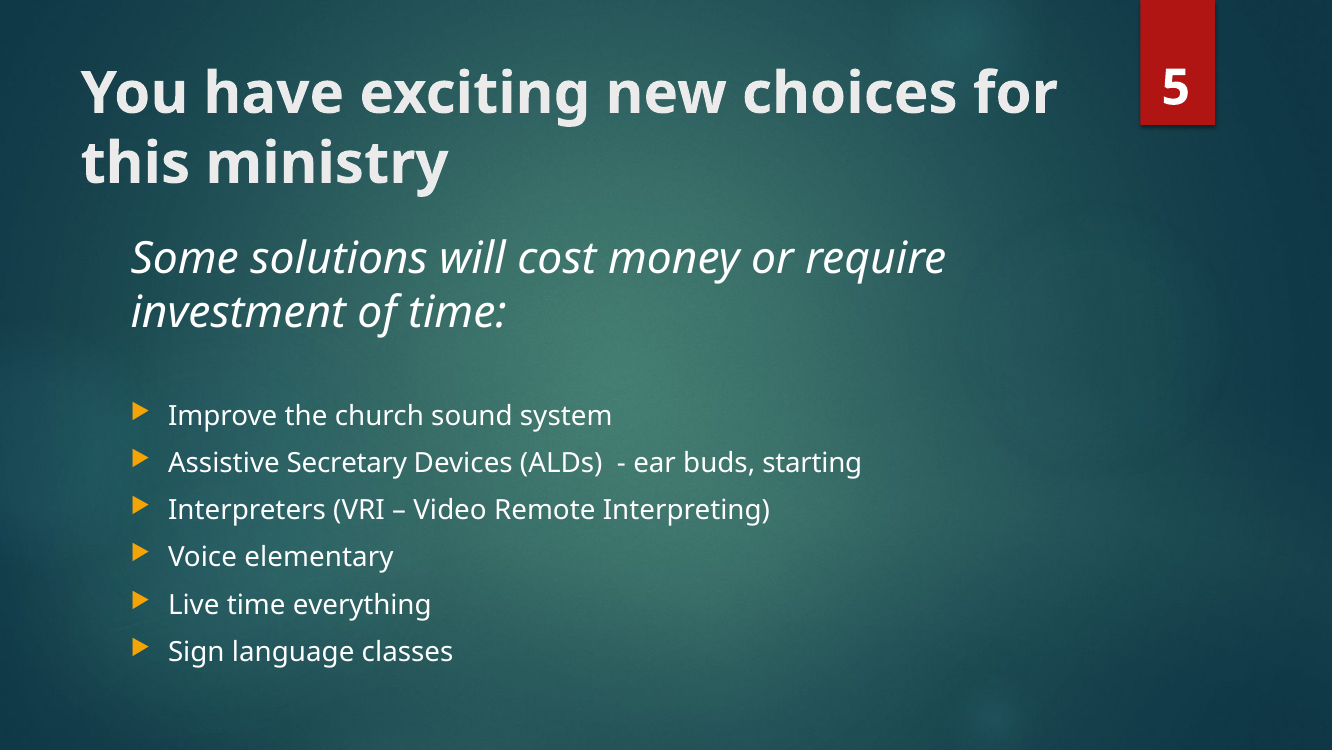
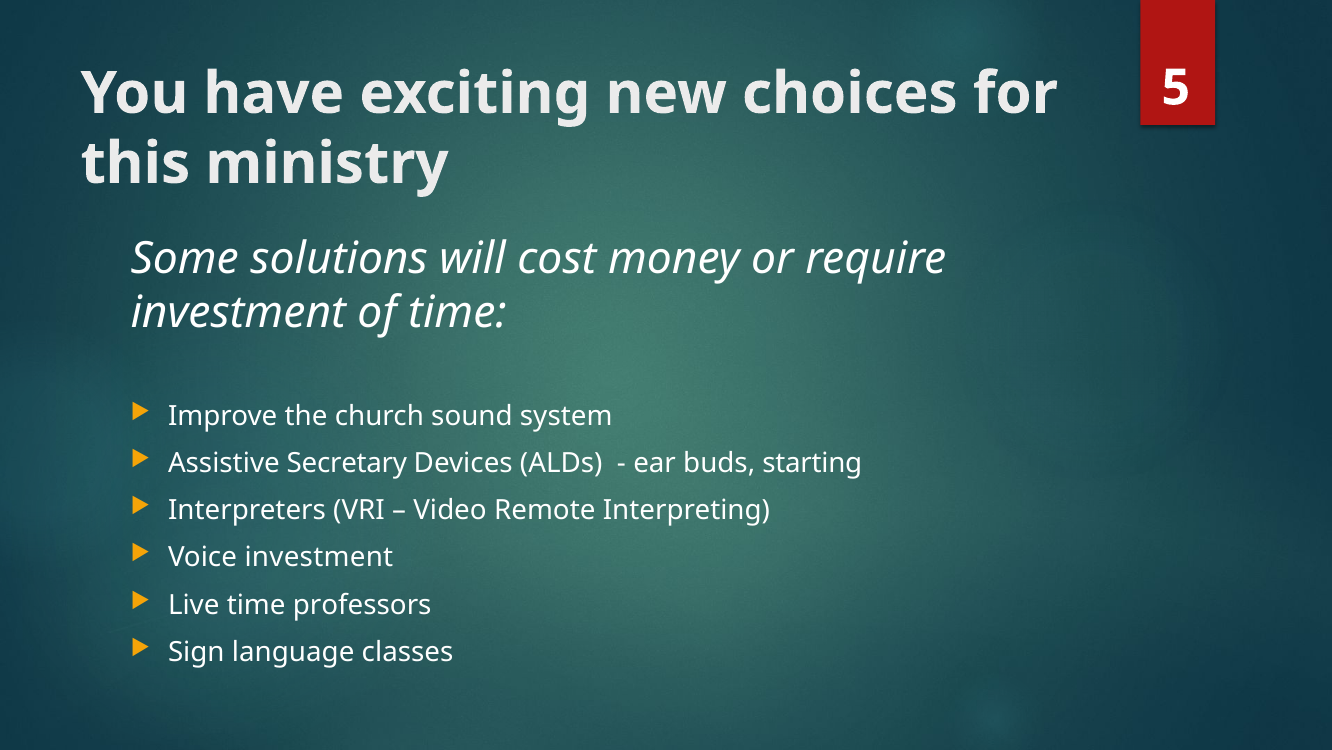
Voice elementary: elementary -> investment
everything: everything -> professors
